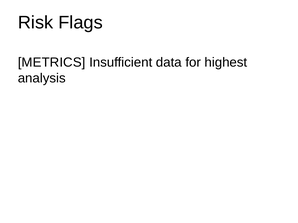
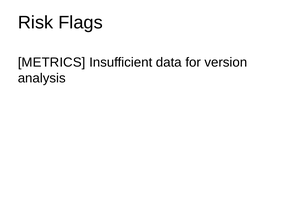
highest: highest -> version
